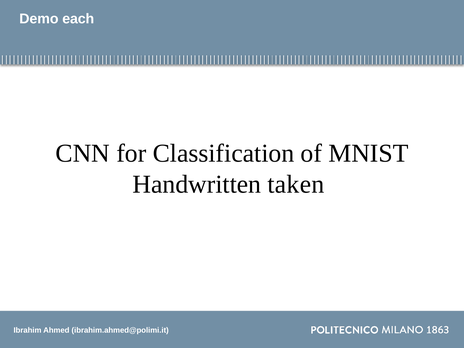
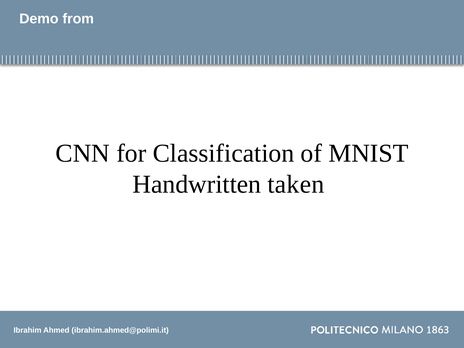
each: each -> from
